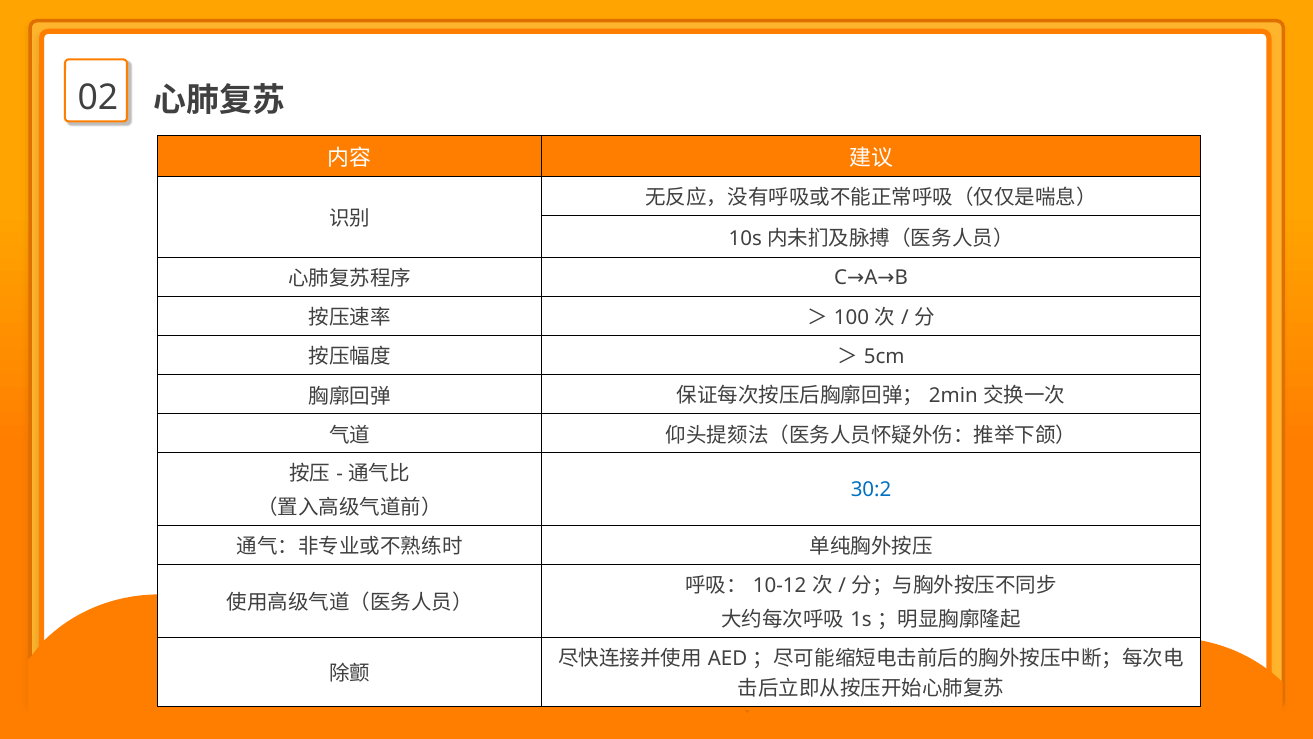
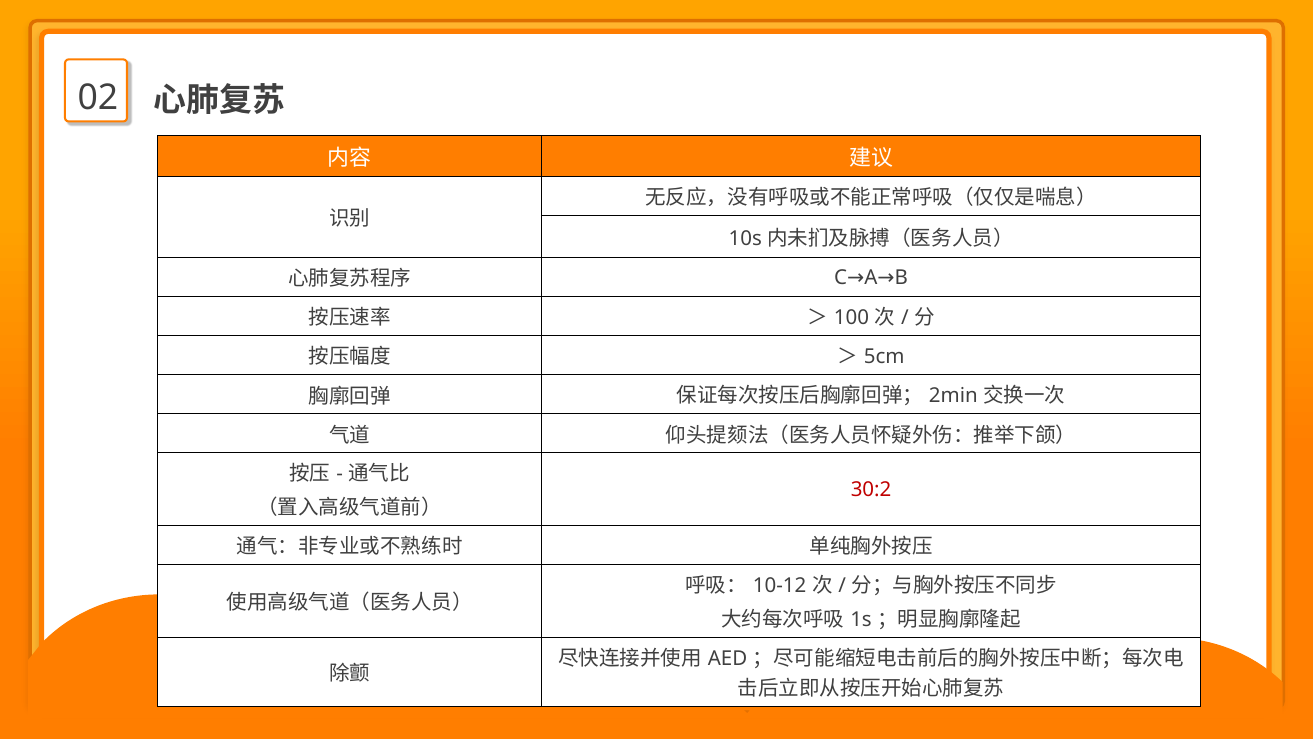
30:2 colour: blue -> red
